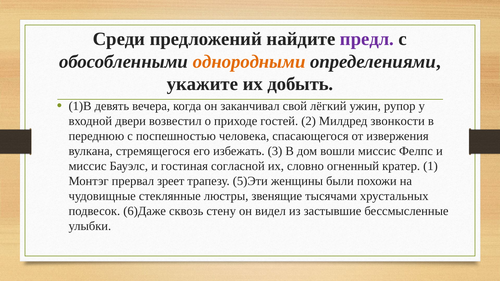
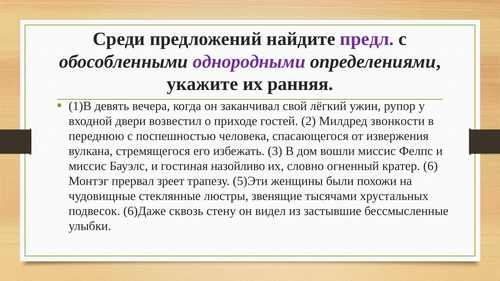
однородными colour: orange -> purple
добыть: добыть -> ранняя
согласной: согласной -> назойливо
1: 1 -> 6
